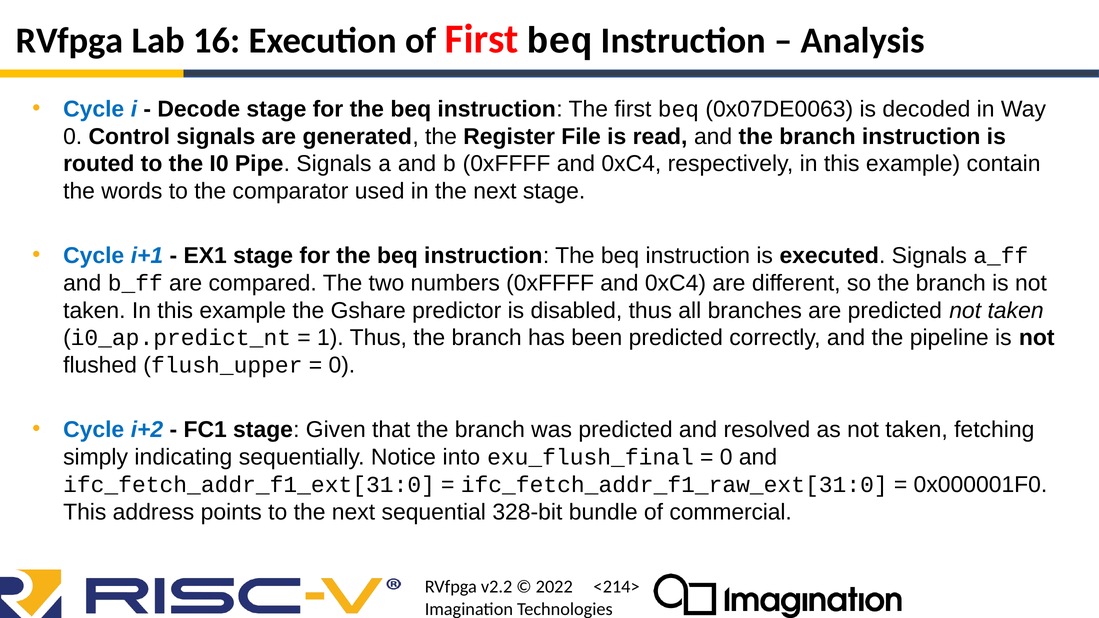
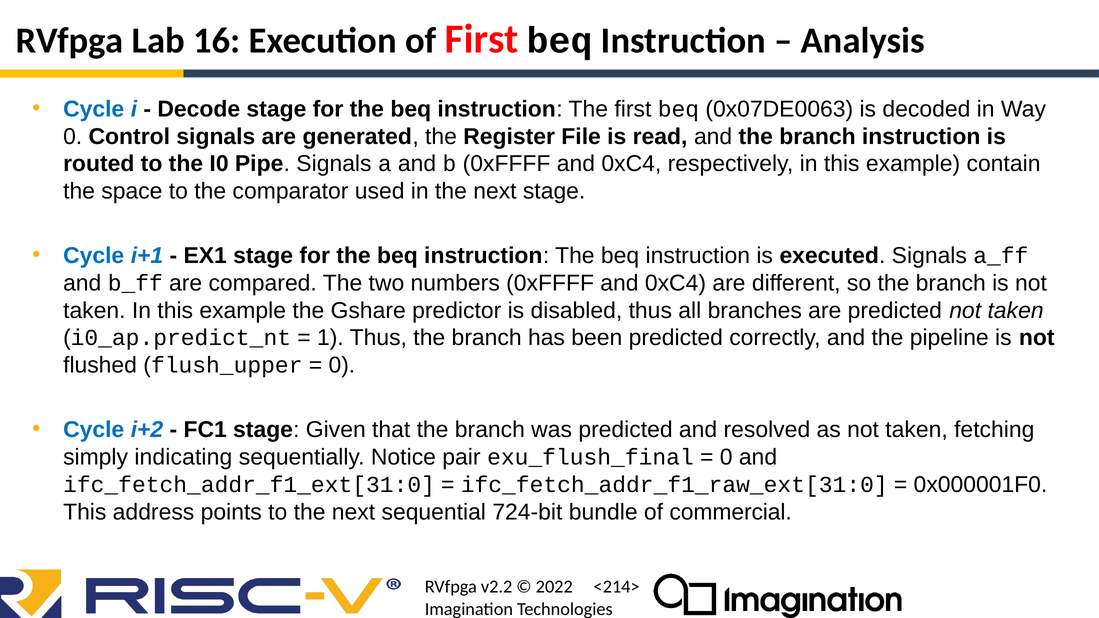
words: words -> space
into: into -> pair
328-bit: 328-bit -> 724-bit
